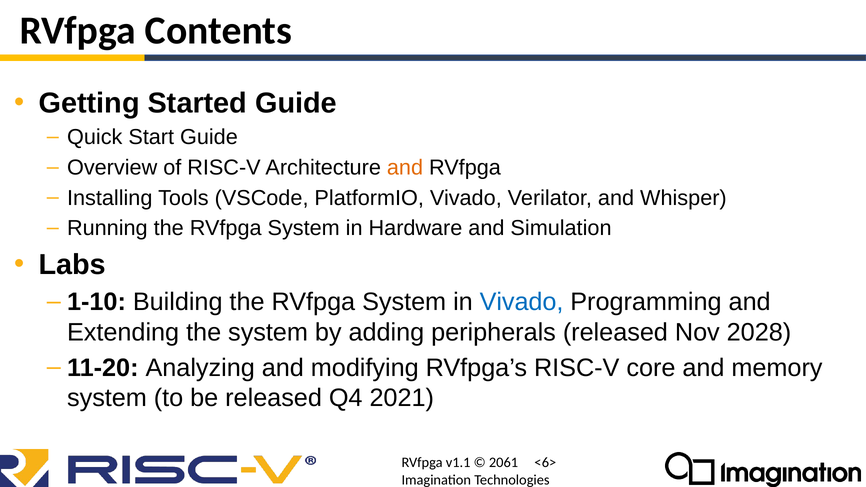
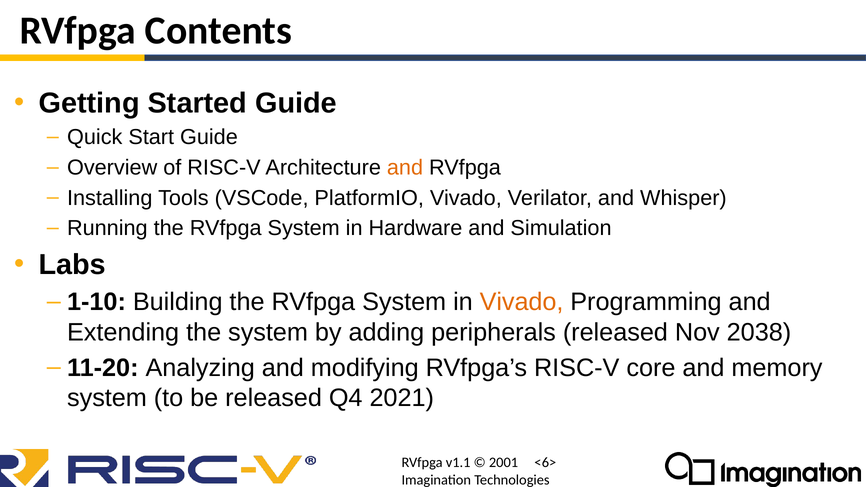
Vivado at (522, 302) colour: blue -> orange
2028: 2028 -> 2038
2061: 2061 -> 2001
